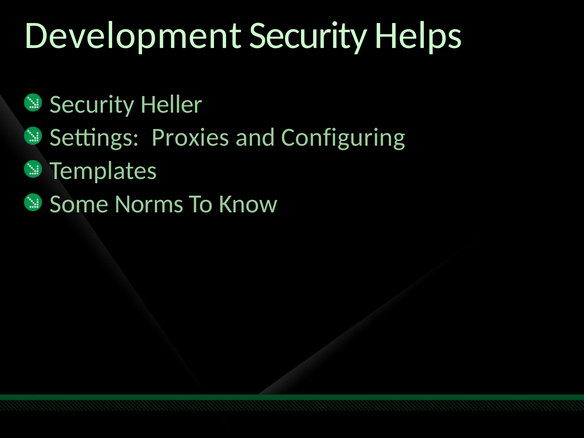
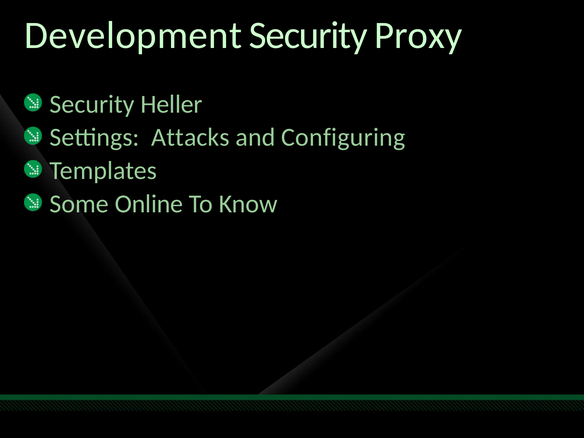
Helps: Helps -> Proxy
Proxies: Proxies -> Attacks
Norms: Norms -> Online
